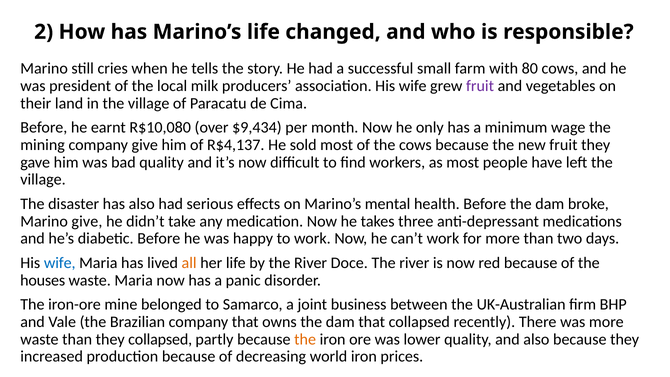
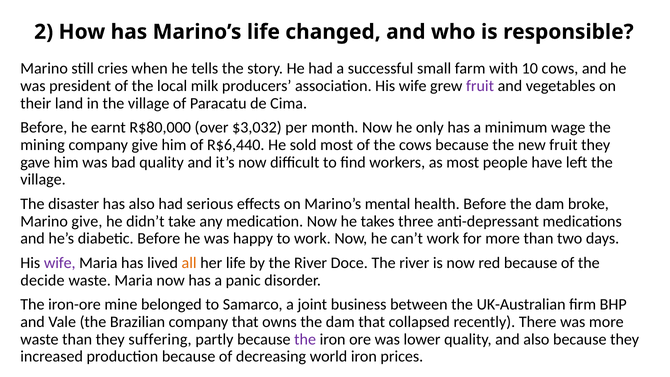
80: 80 -> 10
R$10,080: R$10,080 -> R$80,000
$9,434: $9,434 -> $3,032
R$4,137: R$4,137 -> R$6,440
wife at (60, 263) colour: blue -> purple
houses: houses -> decide
they collapsed: collapsed -> suffering
the at (305, 339) colour: orange -> purple
